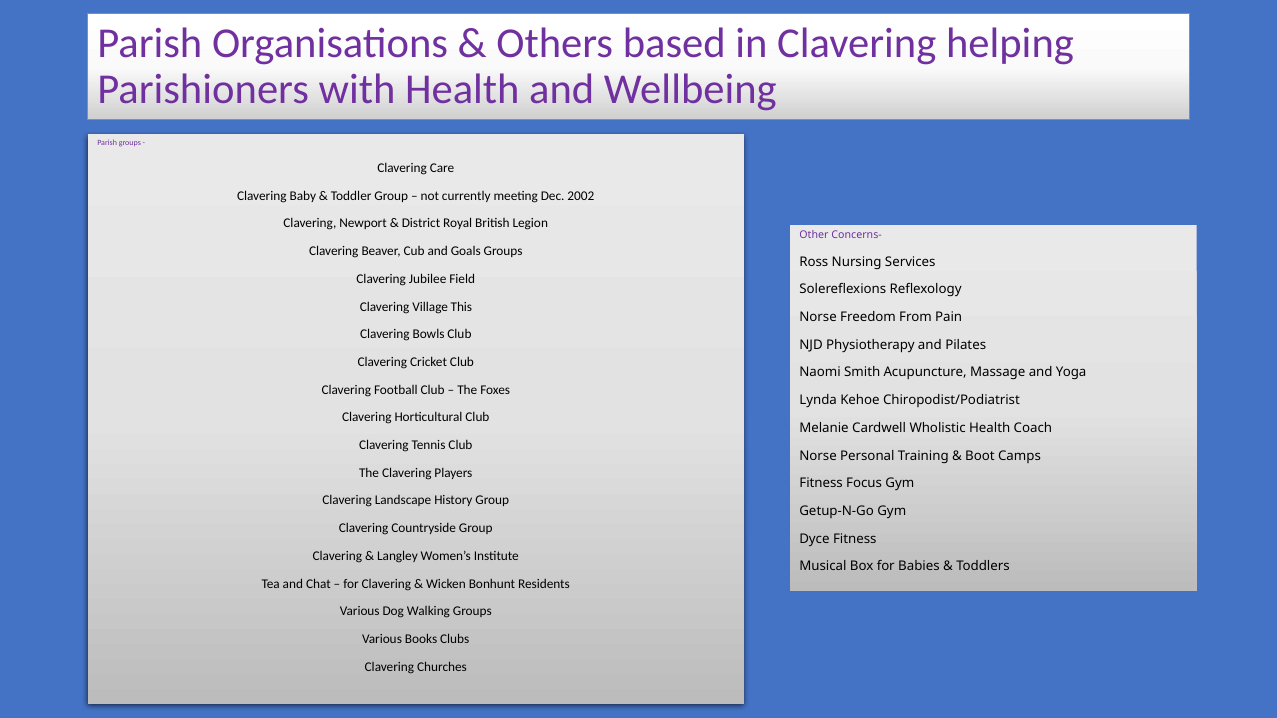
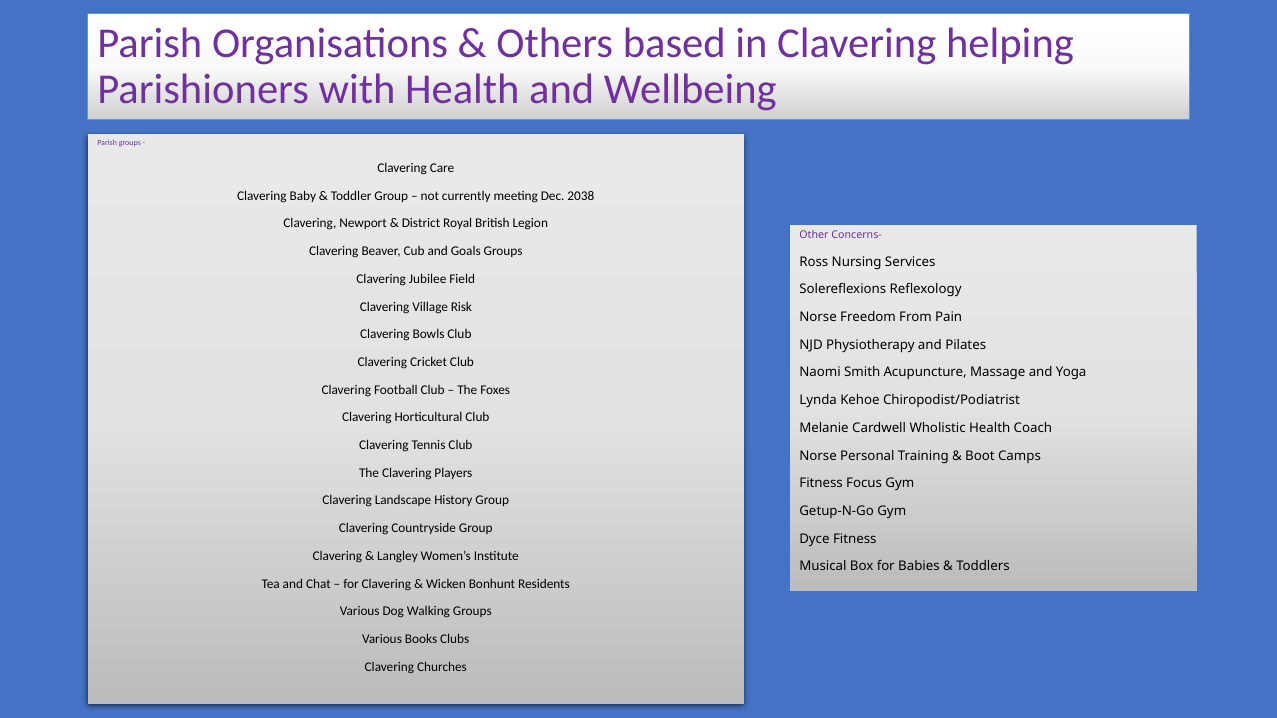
2002: 2002 -> 2038
This: This -> Risk
